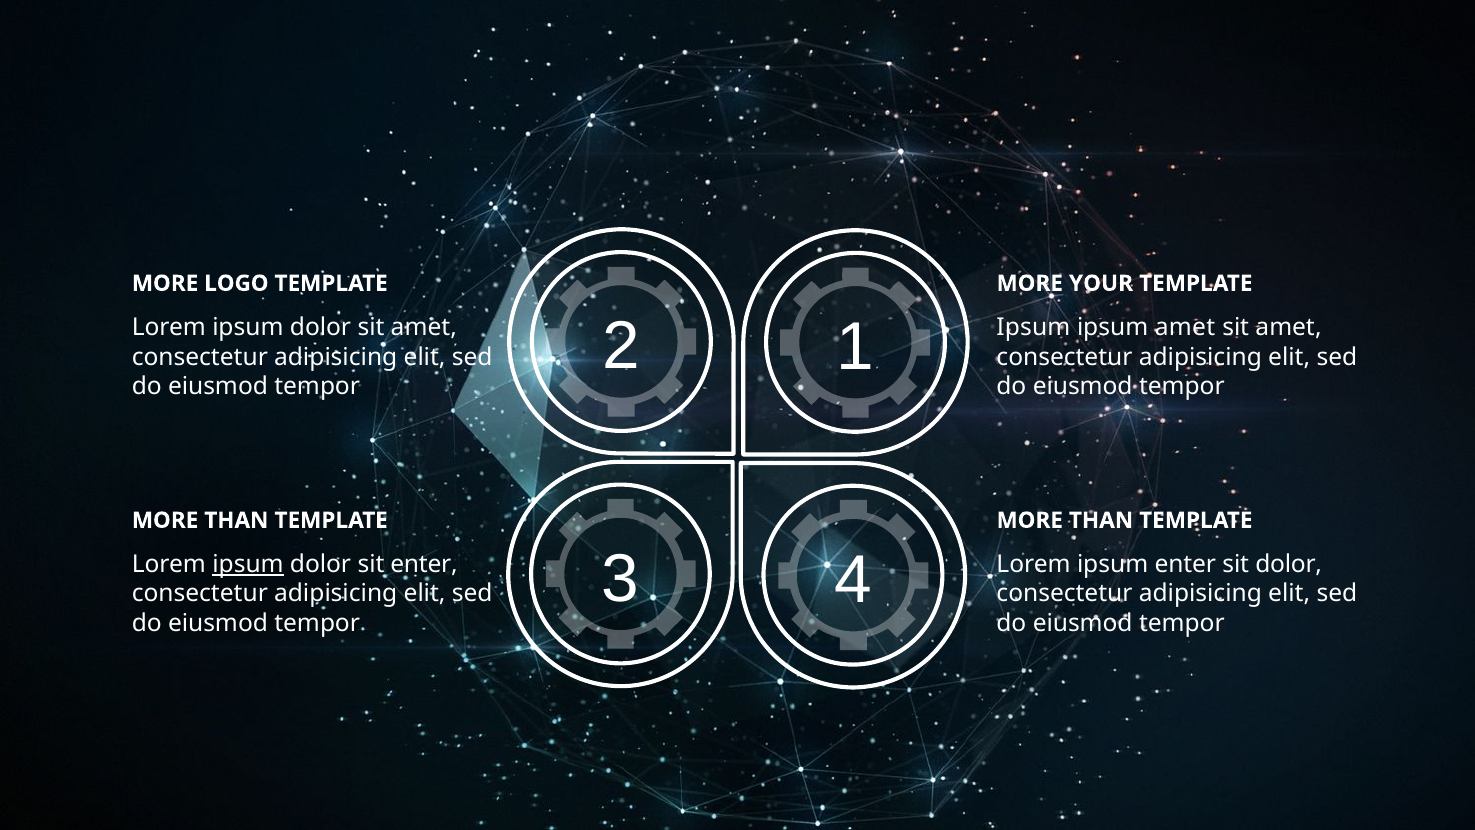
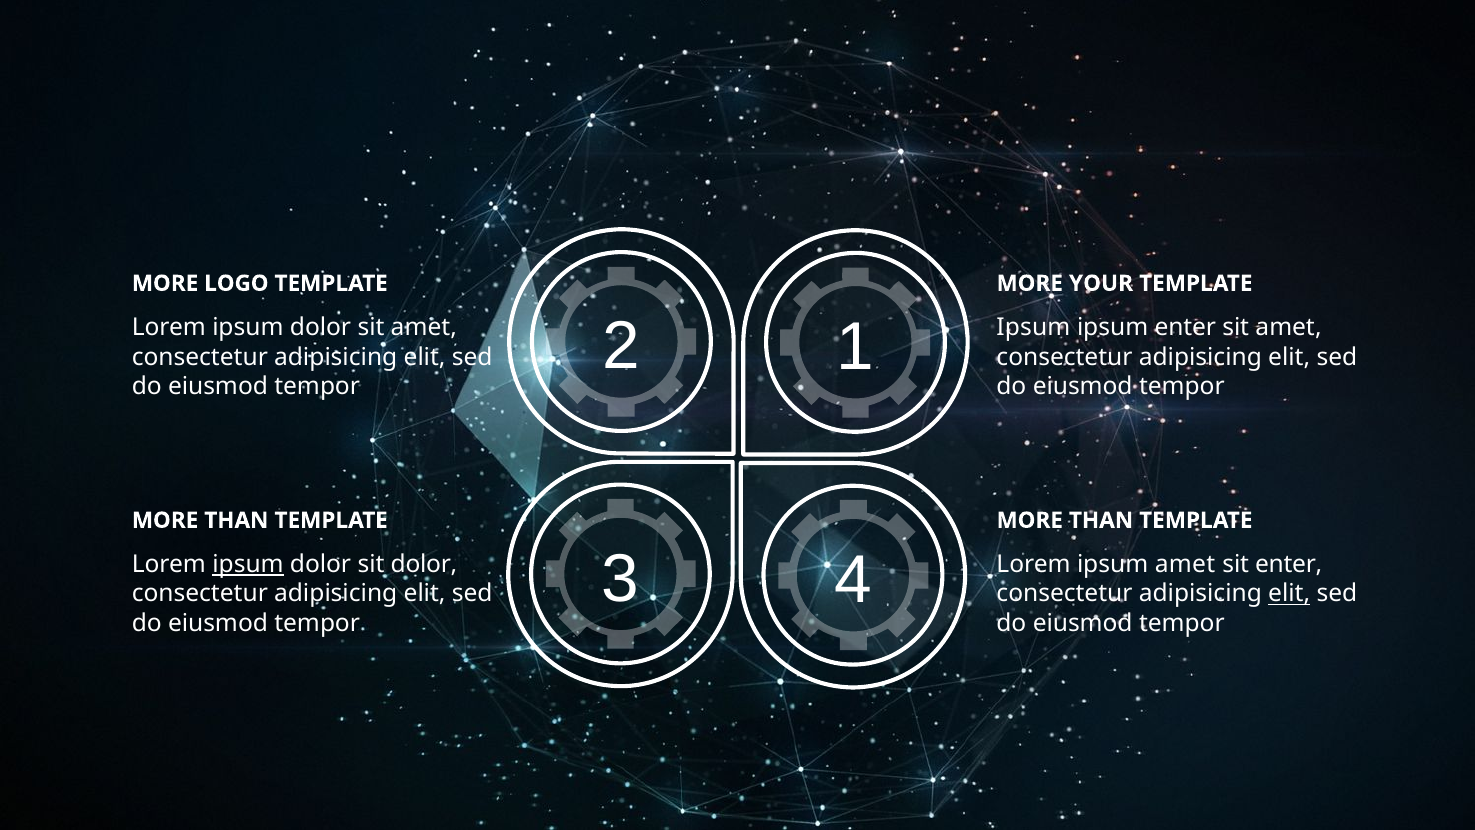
ipsum amet: amet -> enter
sit enter: enter -> dolor
ipsum enter: enter -> amet
sit dolor: dolor -> enter
elit at (1289, 594) underline: none -> present
